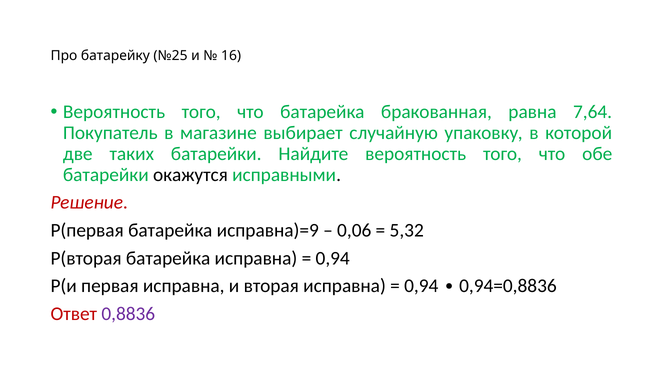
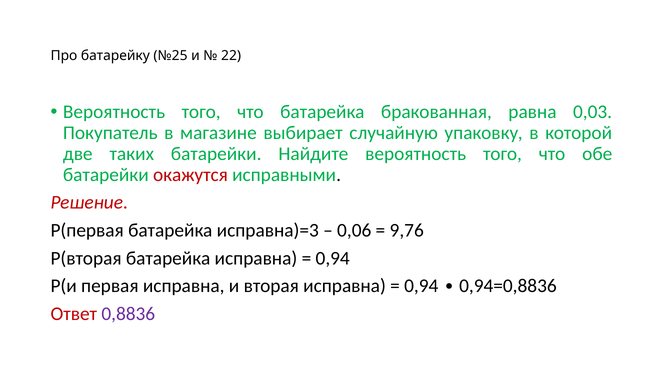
16: 16 -> 22
7,64: 7,64 -> 0,03
окажутся colour: black -> red
исправна)=9: исправна)=9 -> исправна)=3
5,32: 5,32 -> 9,76
